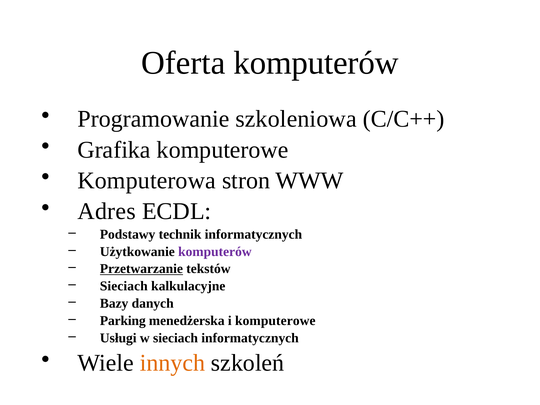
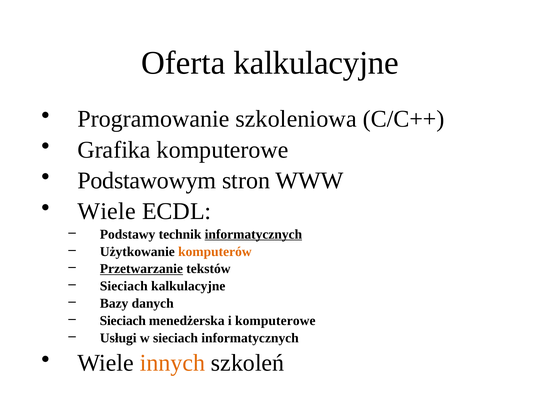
Oferta komputerów: komputerów -> kalkulacyjne
Komputerowa: Komputerowa -> Podstawowym
Adres at (107, 211): Adres -> Wiele
informatycznych at (253, 234) underline: none -> present
komputerów at (215, 252) colour: purple -> orange
Parking at (123, 321): Parking -> Sieciach
